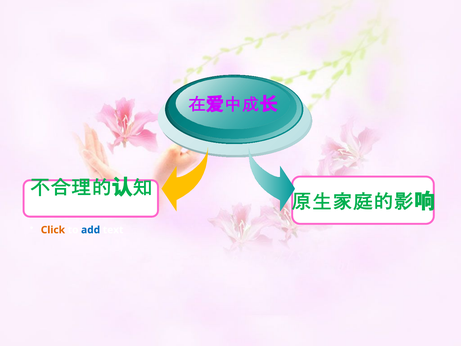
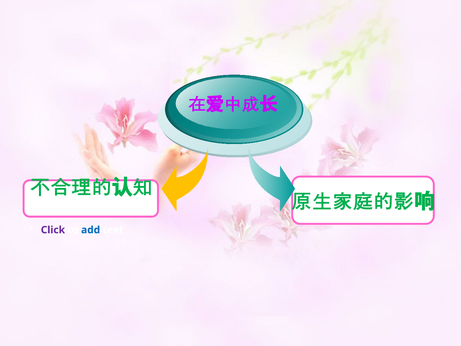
Click colour: orange -> purple
